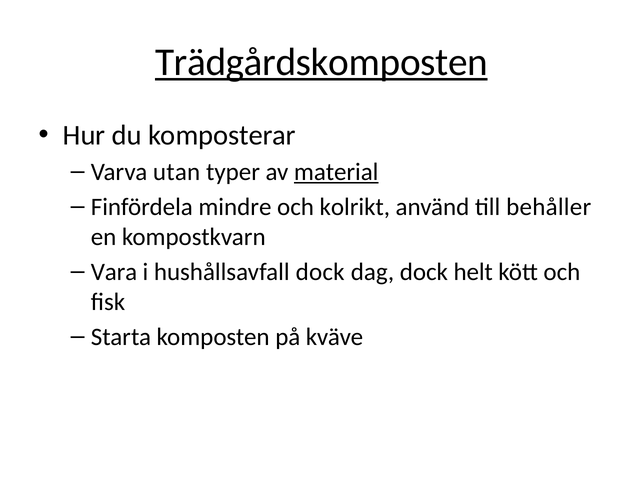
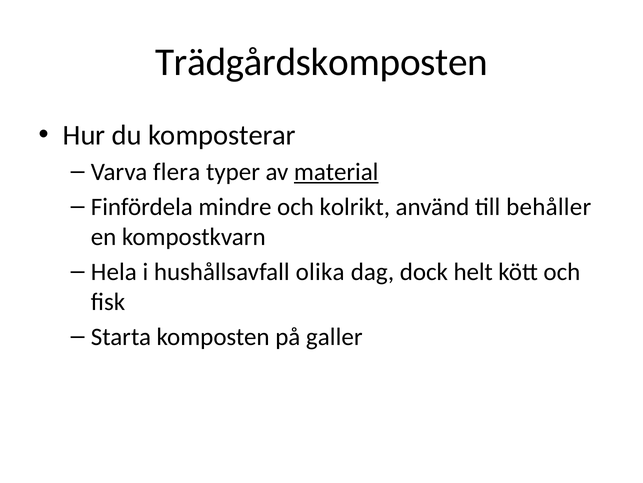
Trädgårdskomposten underline: present -> none
utan: utan -> flera
Vara: Vara -> Hela
hushållsavfall dock: dock -> olika
kväve: kväve -> galler
